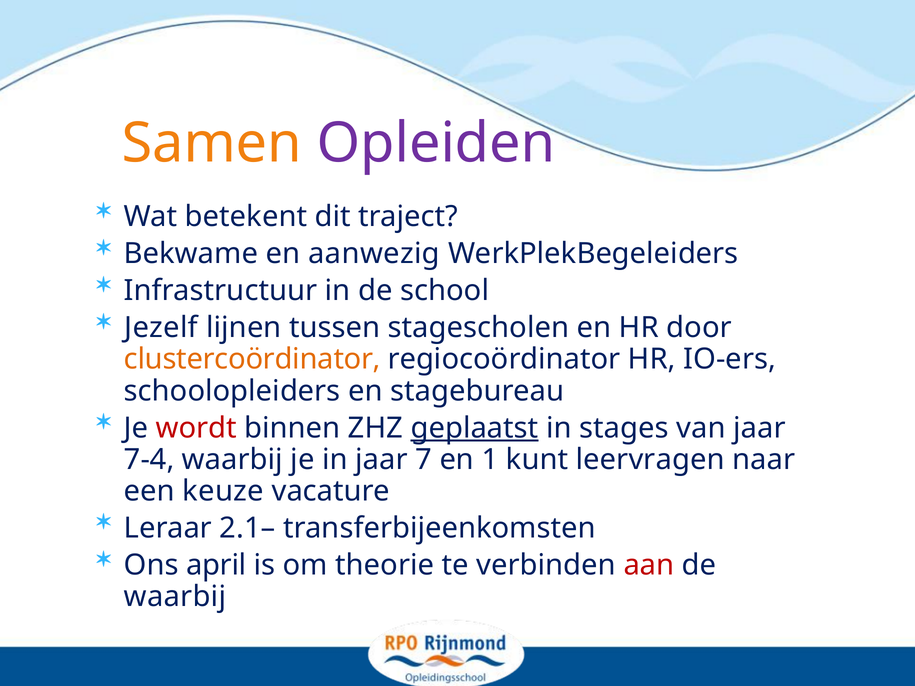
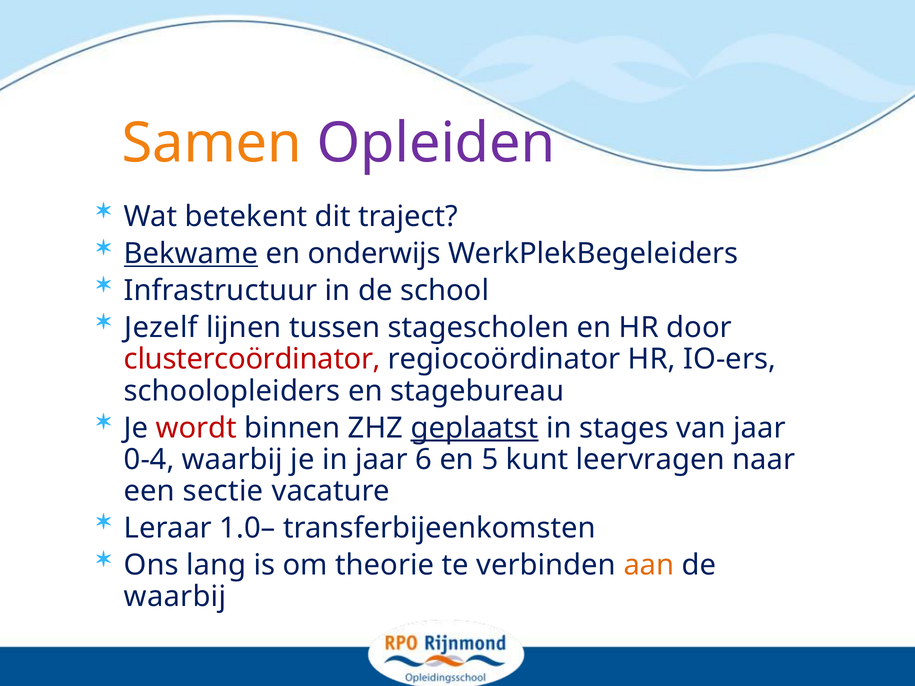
Bekwame underline: none -> present
aanwezig: aanwezig -> onderwijs
clustercoördinator colour: orange -> red
7-4: 7-4 -> 0-4
7: 7 -> 6
1: 1 -> 5
keuze: keuze -> sectie
2.1–: 2.1– -> 1.0–
april: april -> lang
aan colour: red -> orange
